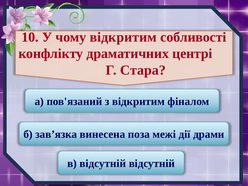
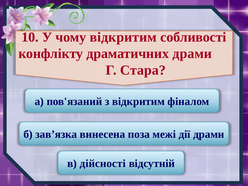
драматичних центрі: центрі -> драми
в відсутній: відсутній -> дійсності
